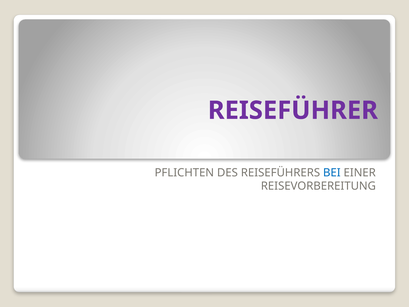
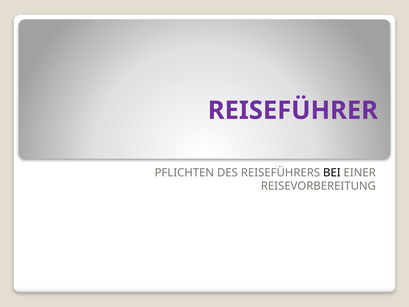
BEI colour: blue -> black
